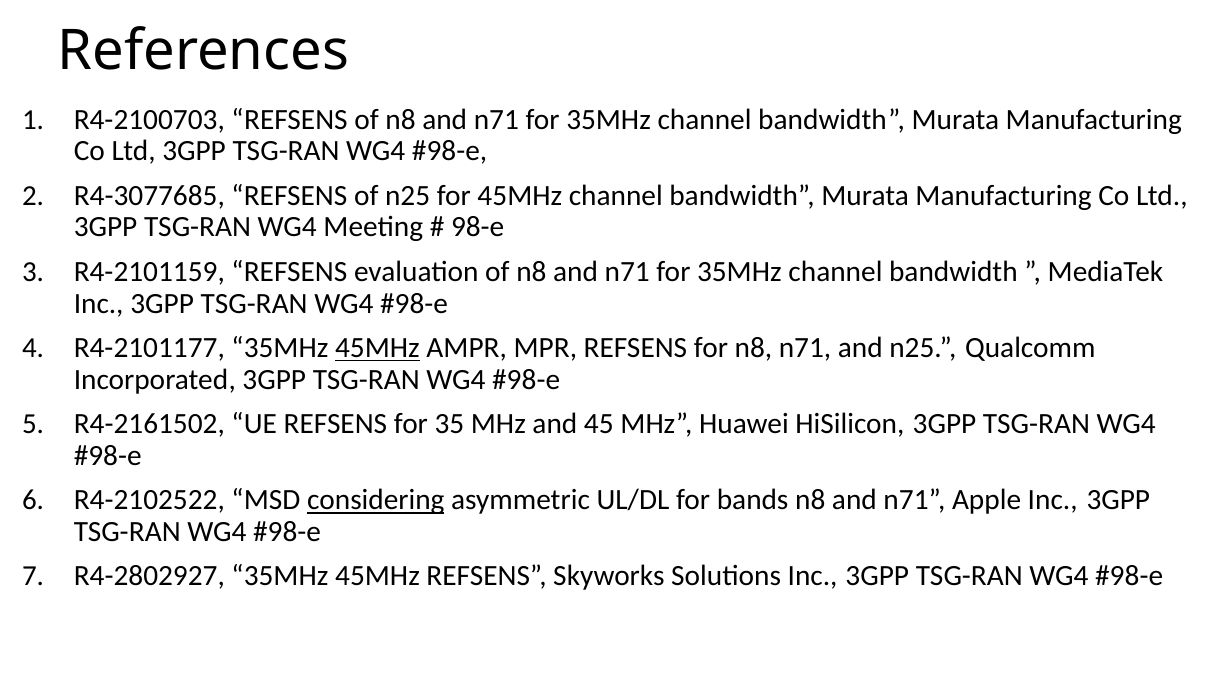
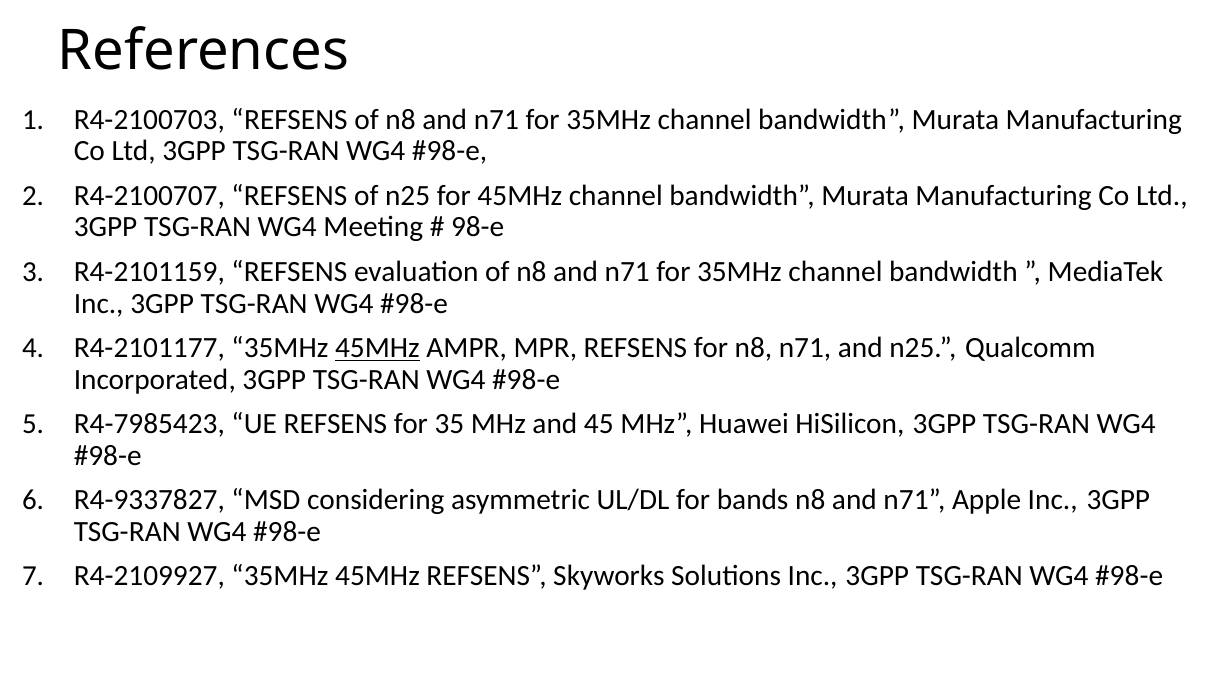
R4-3077685: R4-3077685 -> R4-2100707
R4-2161502: R4-2161502 -> R4-7985423
R4-2102522: R4-2102522 -> R4-9337827
considering underline: present -> none
R4-2802927: R4-2802927 -> R4-2109927
